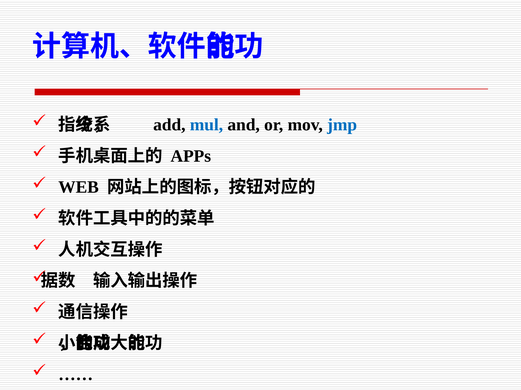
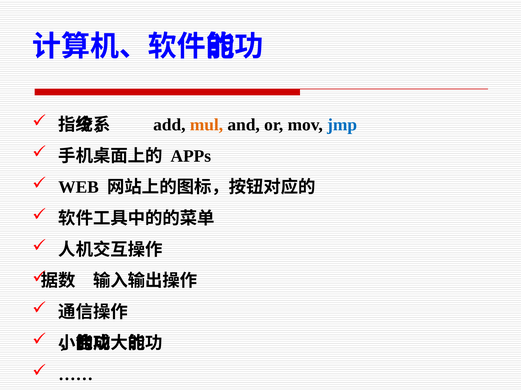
mul colour: blue -> orange
